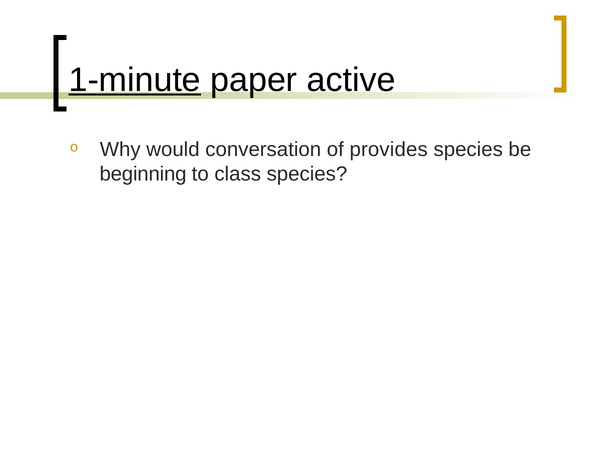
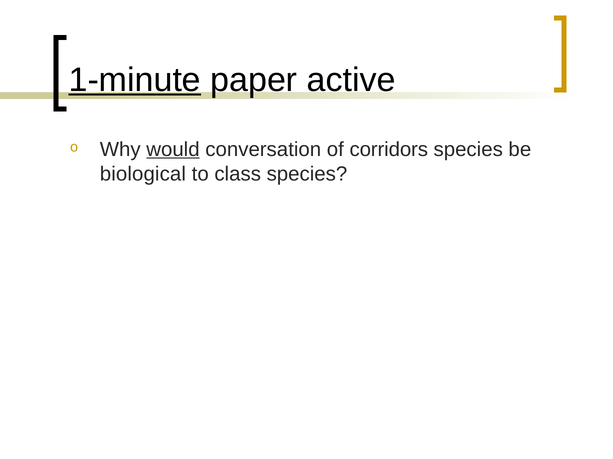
would underline: none -> present
provides: provides -> corridors
beginning: beginning -> biological
